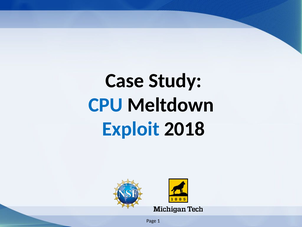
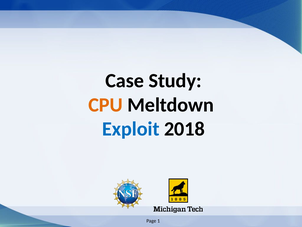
CPU colour: blue -> orange
